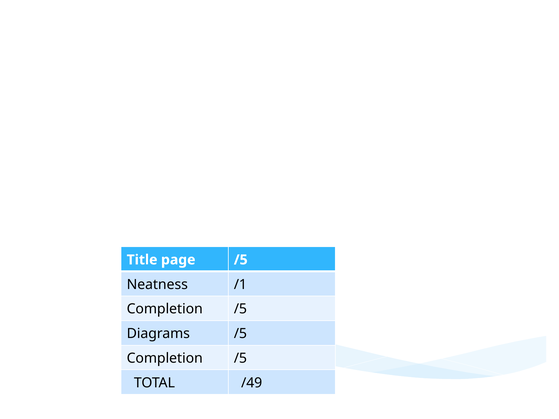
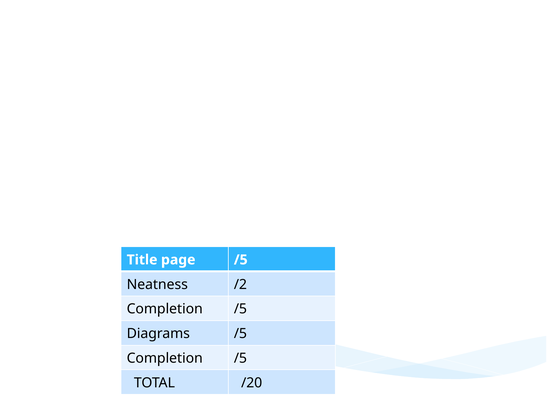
/1: /1 -> /2
/49: /49 -> /20
